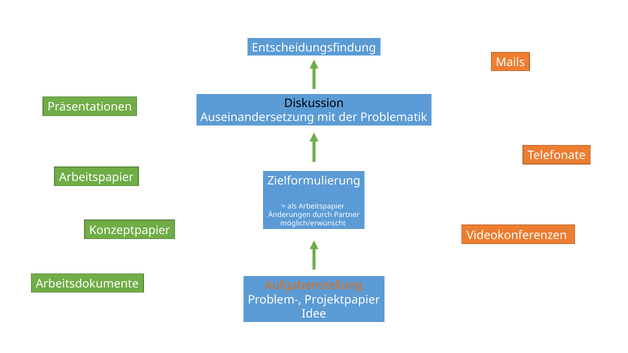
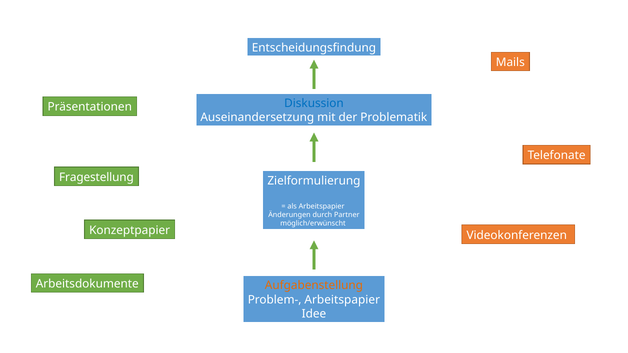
Diskussion colour: black -> blue
Arbeitspapier at (96, 177): Arbeitspapier -> Fragestellung
Problem- Projektpapier: Projektpapier -> Arbeitspapier
